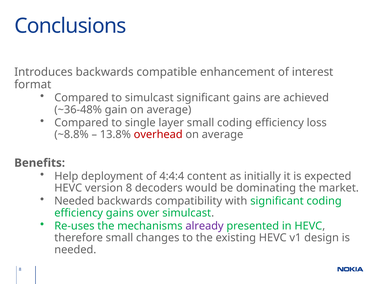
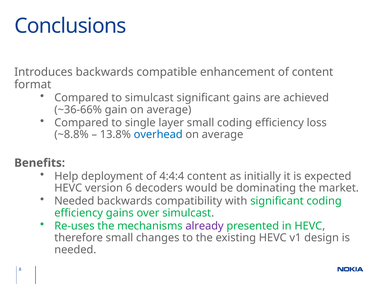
of interest: interest -> content
~36-48%: ~36-48% -> ~36-66%
overhead colour: red -> blue
version 8: 8 -> 6
